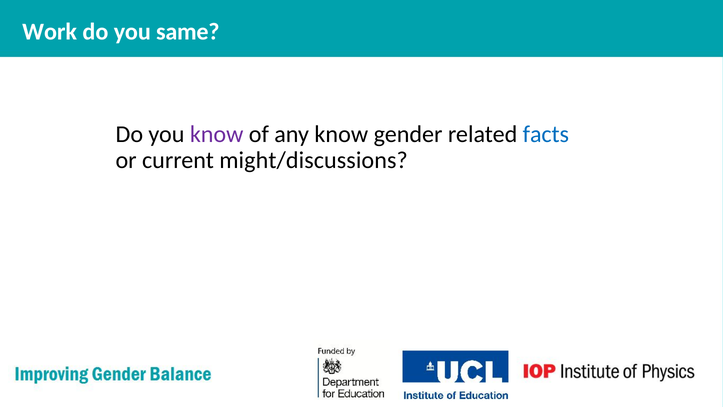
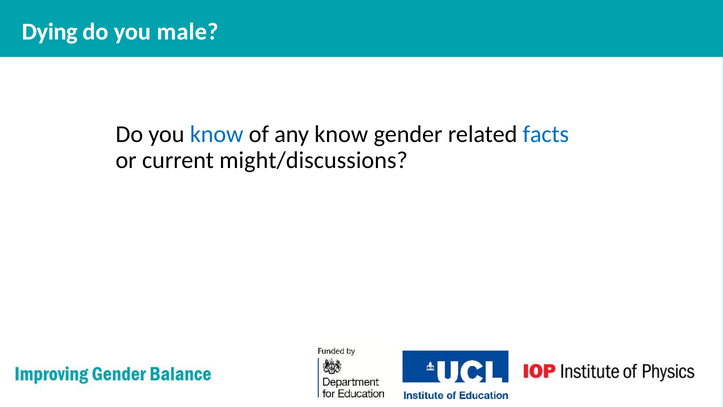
Work: Work -> Dying
same: same -> male
know at (217, 134) colour: purple -> blue
